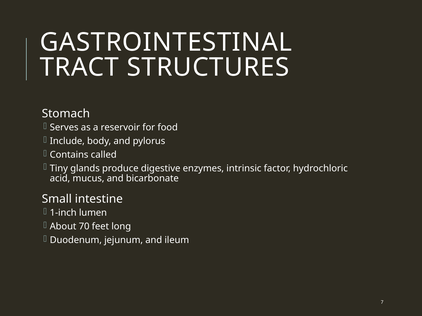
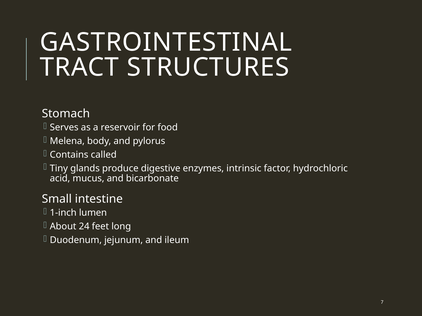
Include: Include -> Melena
70: 70 -> 24
